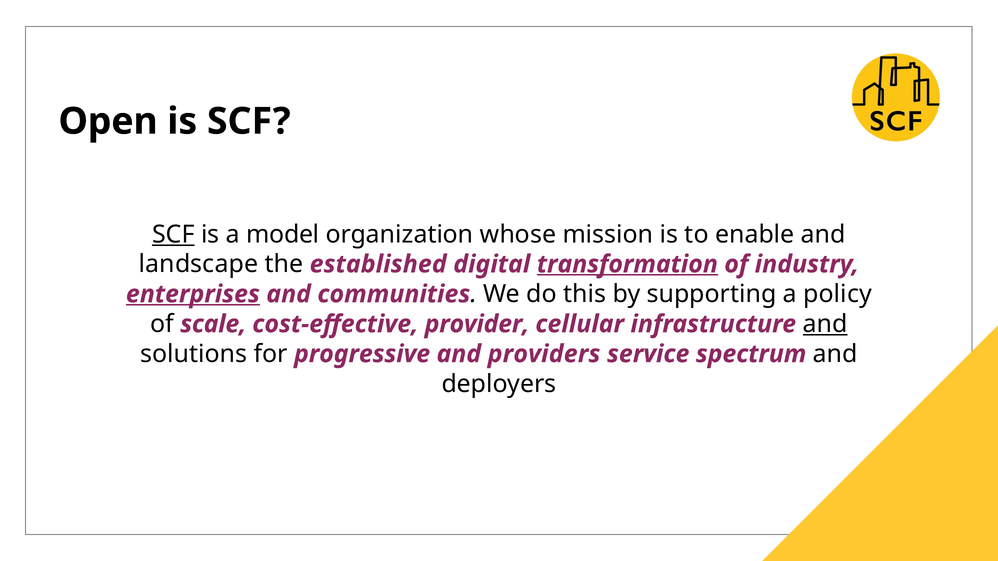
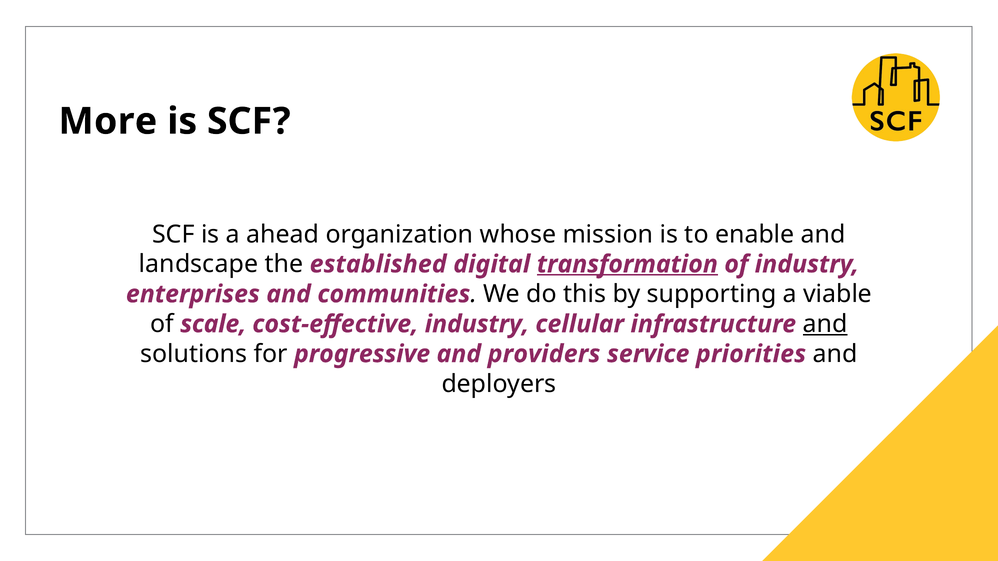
Open: Open -> More
SCF at (173, 234) underline: present -> none
model: model -> ahead
enterprises underline: present -> none
policy: policy -> viable
cost-effective provider: provider -> industry
spectrum: spectrum -> priorities
